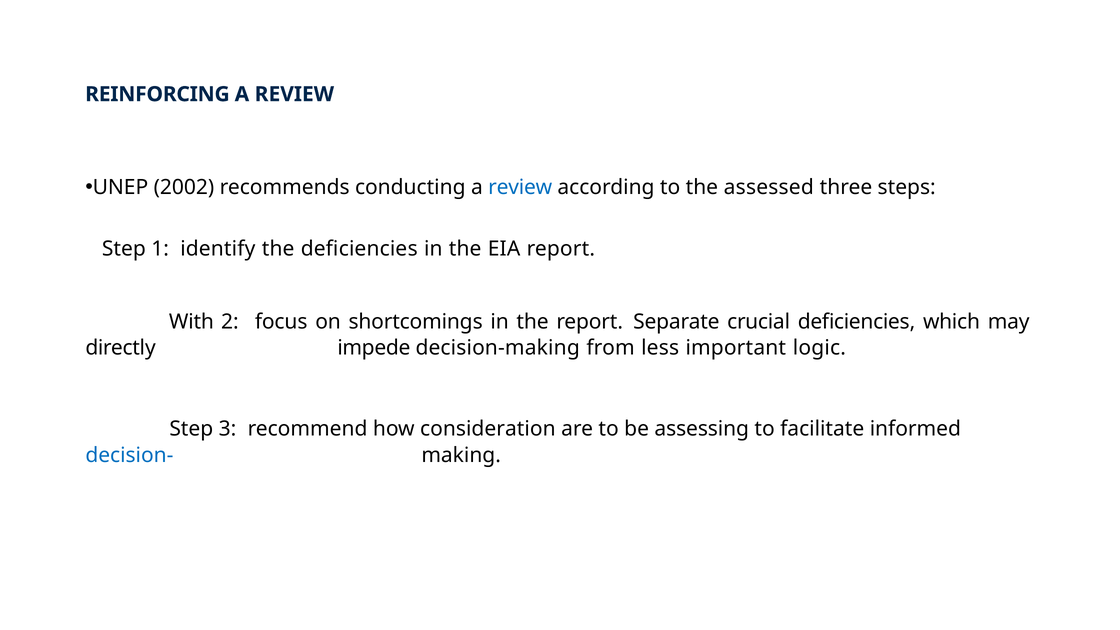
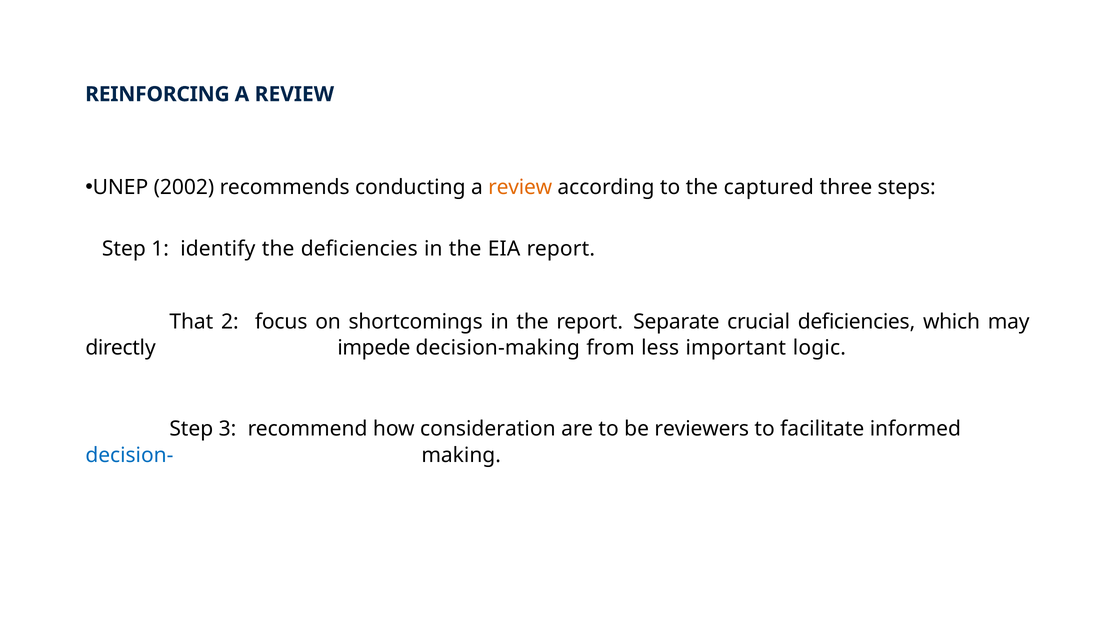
review at (520, 187) colour: blue -> orange
assessed: assessed -> captured
With: With -> That
assessing: assessing -> reviewers
